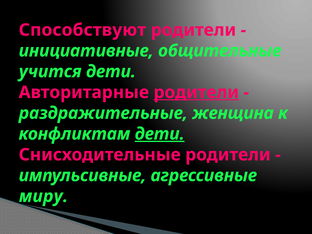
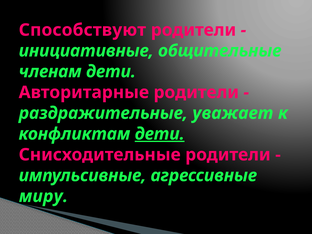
учится: учится -> членам
родители at (196, 92) underline: present -> none
женщина: женщина -> уважает
